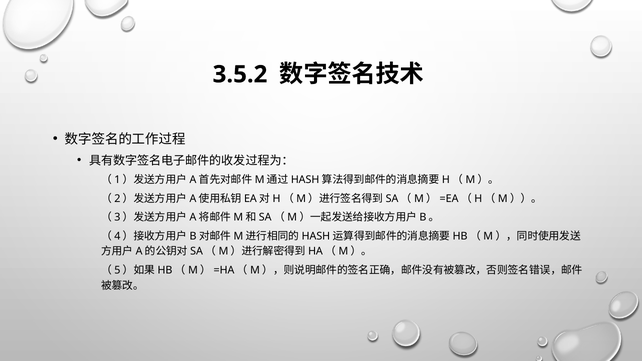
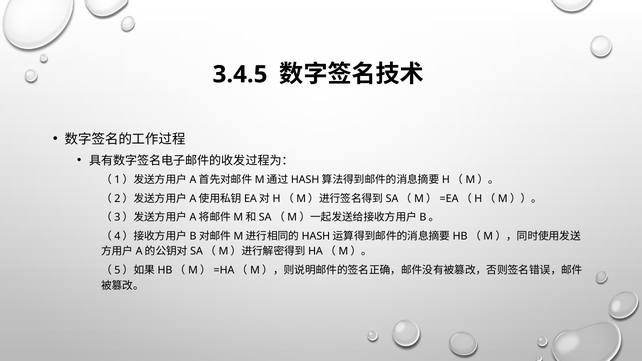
3.5.2: 3.5.2 -> 3.4.5
